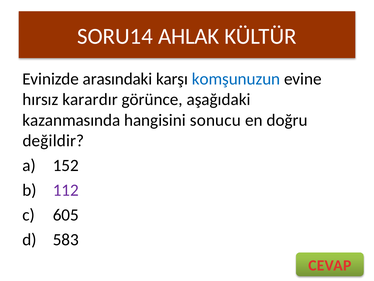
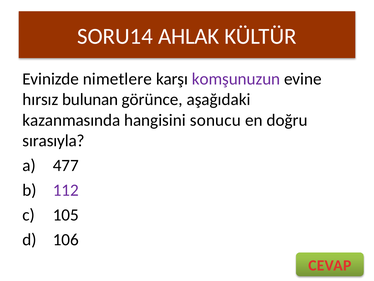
arasındaki: arasındaki -> nimetlere
komşunuzun colour: blue -> purple
karardır: karardır -> bulunan
değildir: değildir -> sırasıyla
152: 152 -> 477
605: 605 -> 105
583: 583 -> 106
